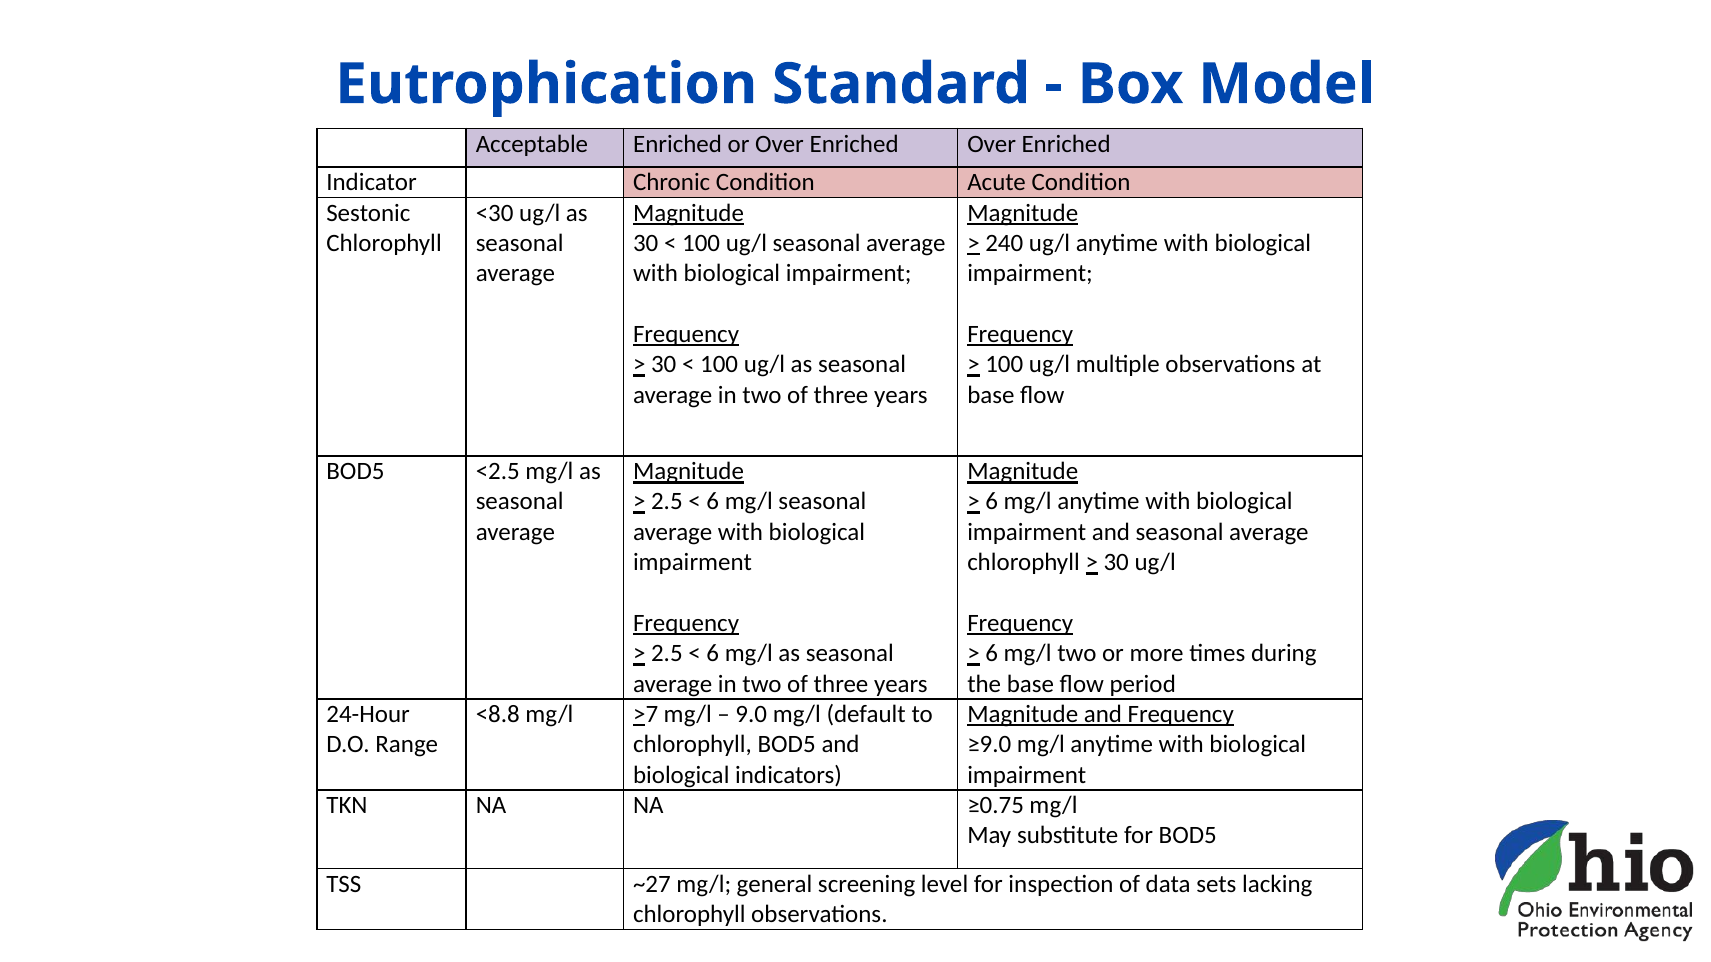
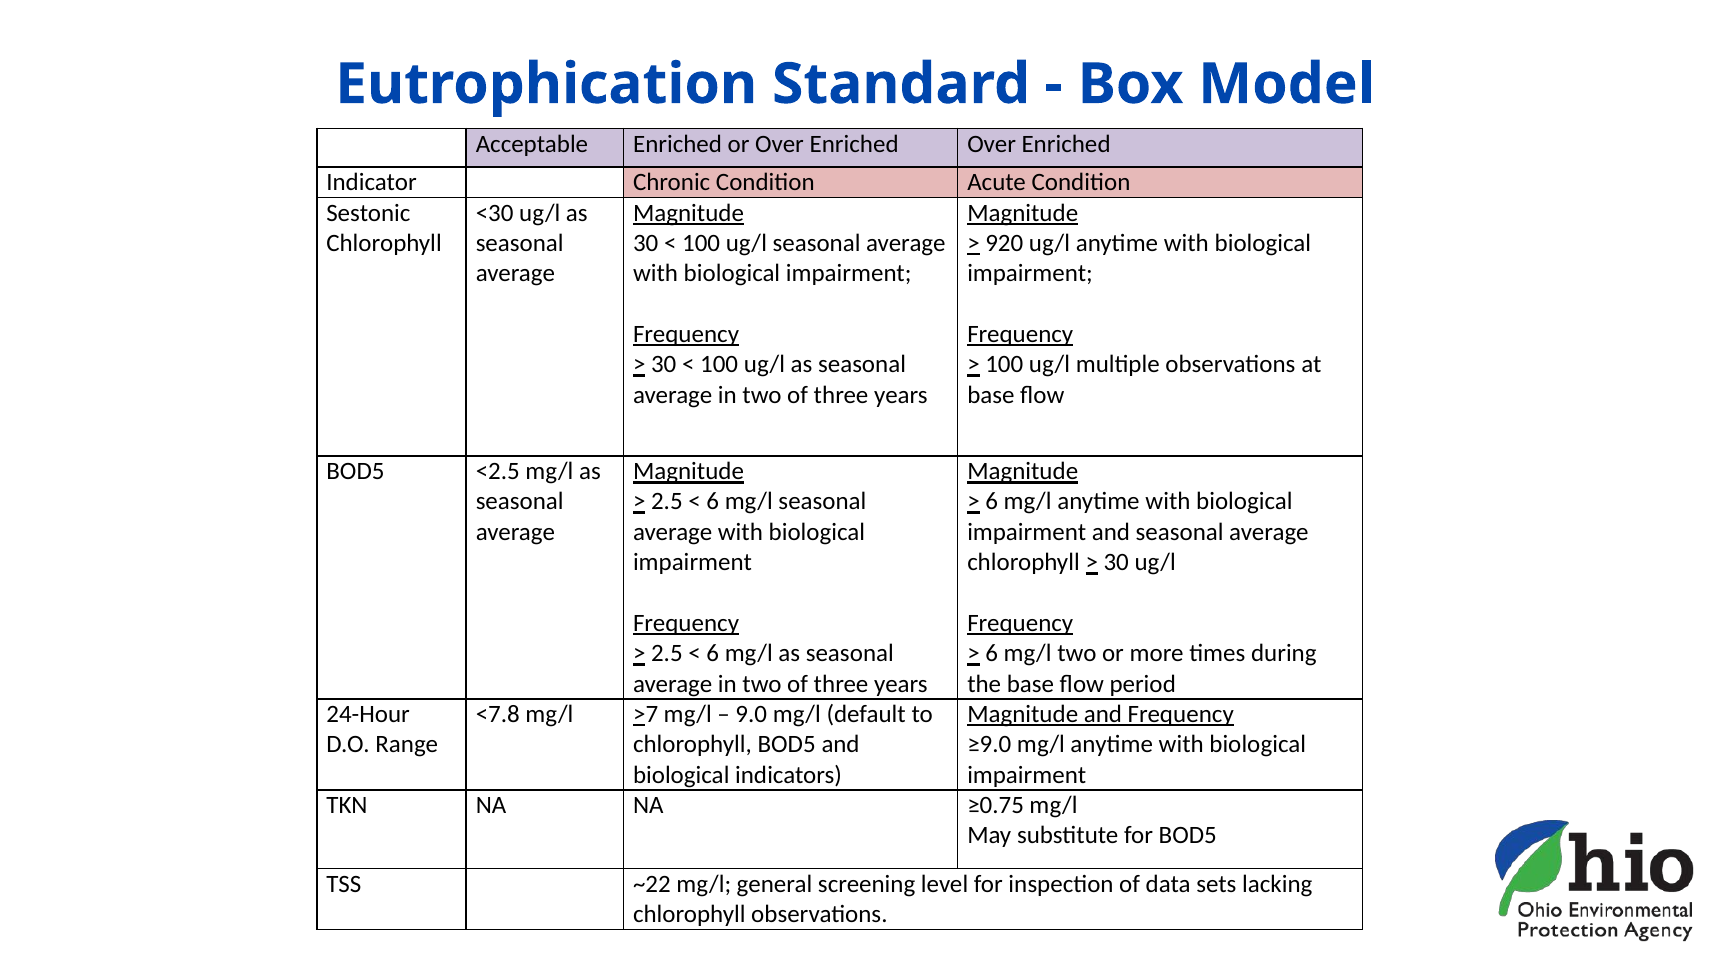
240: 240 -> 920
<8.8: <8.8 -> <7.8
~27: ~27 -> ~22
